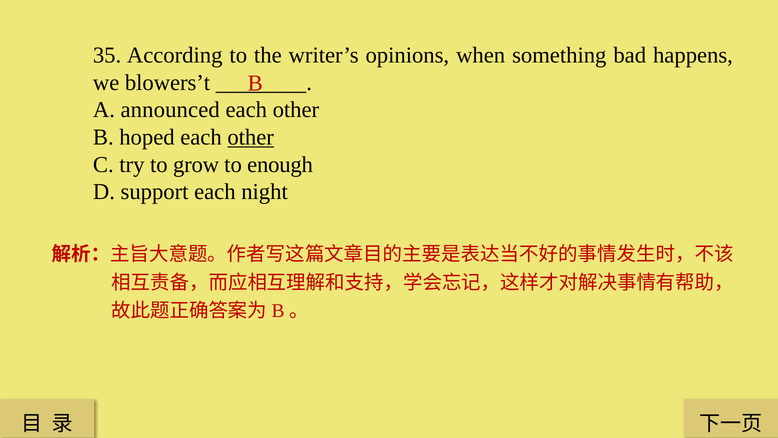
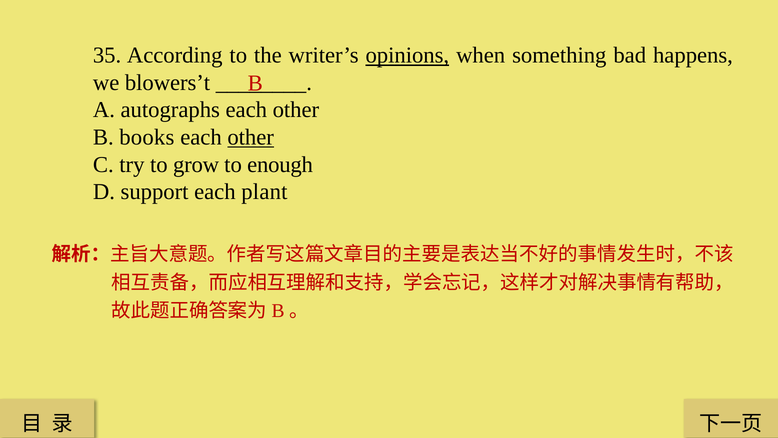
opinions underline: none -> present
announced: announced -> autographs
hoped: hoped -> books
night: night -> plant
